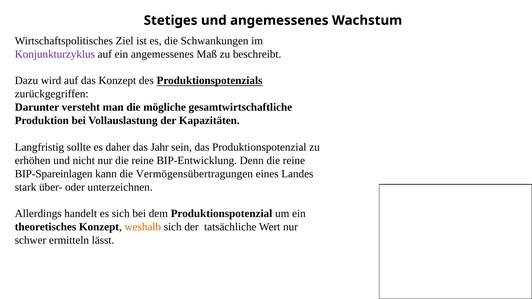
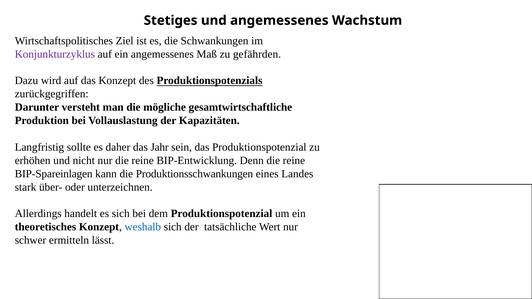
beschreibt: beschreibt -> gefährden
Vermögensübertragungen: Vermögensübertragungen -> Produktionsschwankungen
weshalb colour: orange -> blue
